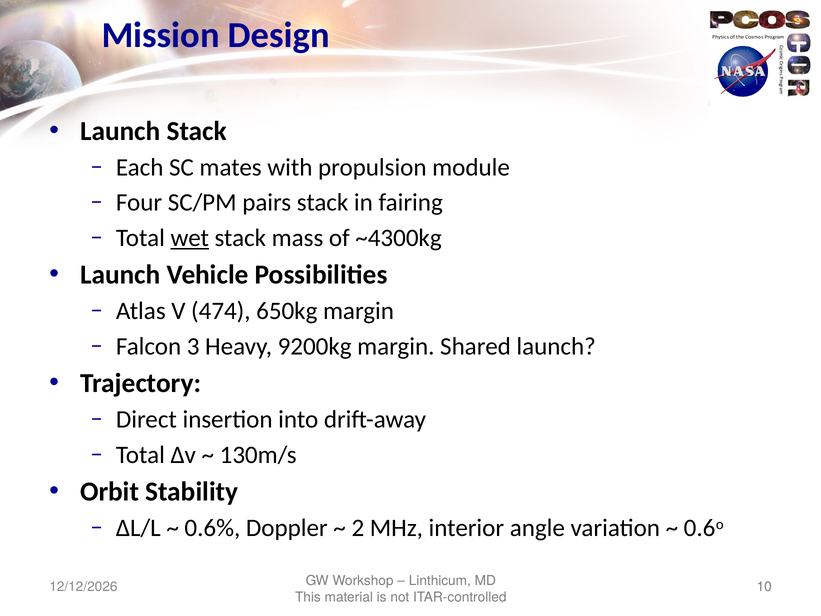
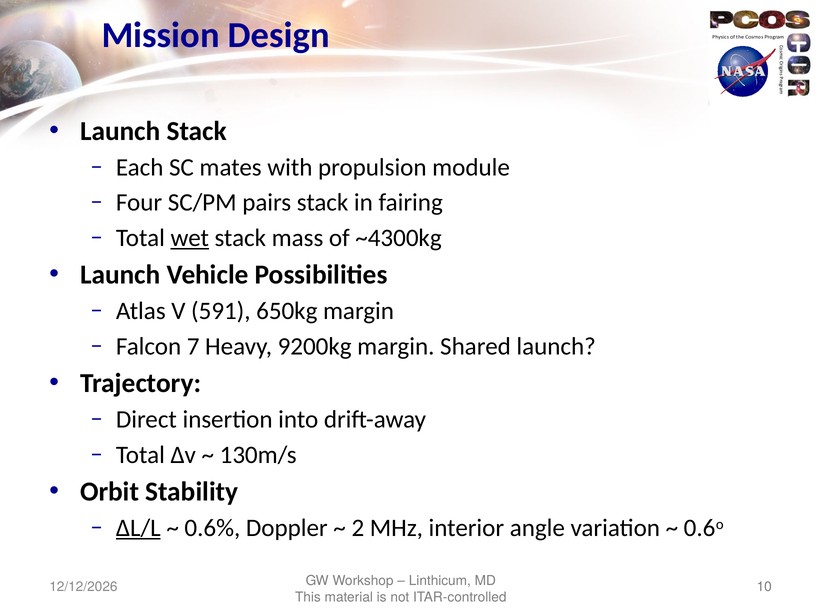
474: 474 -> 591
3: 3 -> 7
ΔL/L underline: none -> present
